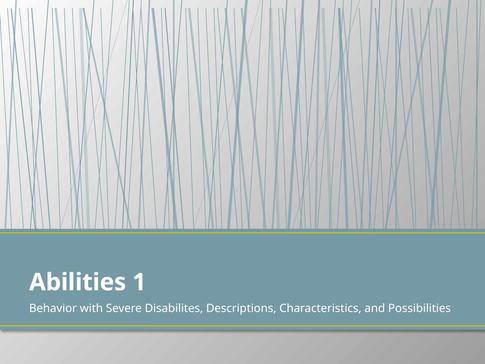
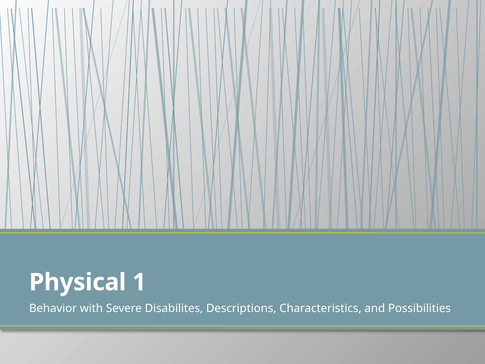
Abilities: Abilities -> Physical
